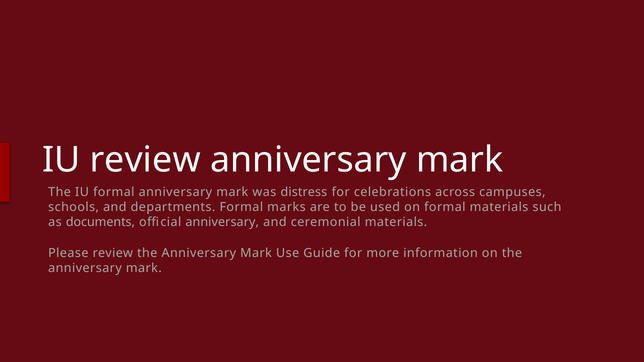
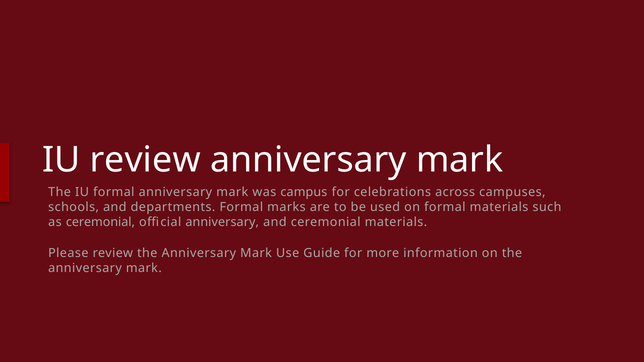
distress: distress -> campus
as documents: documents -> ceremonial
